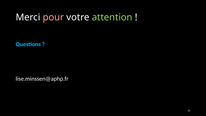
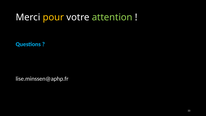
pour colour: pink -> yellow
